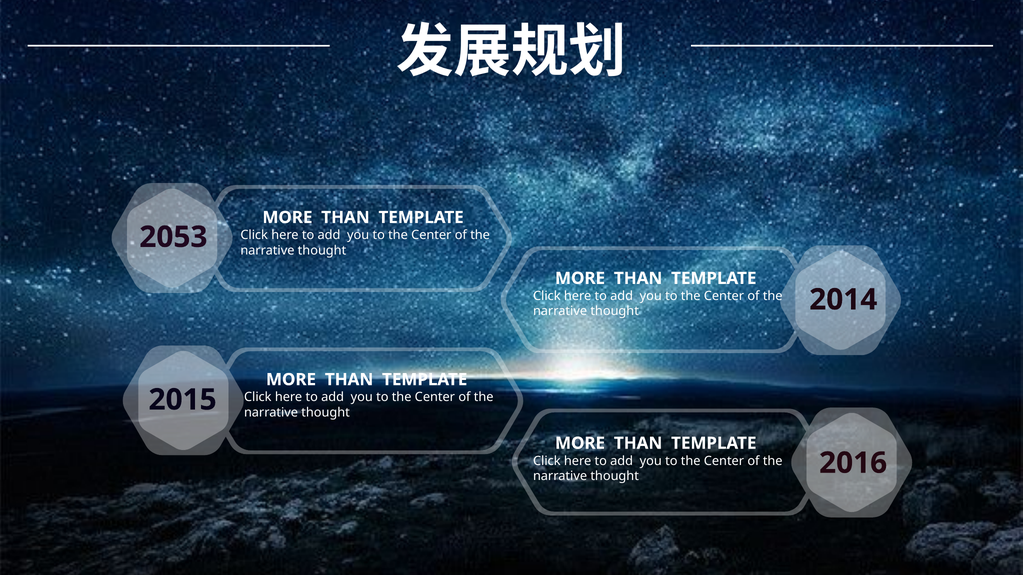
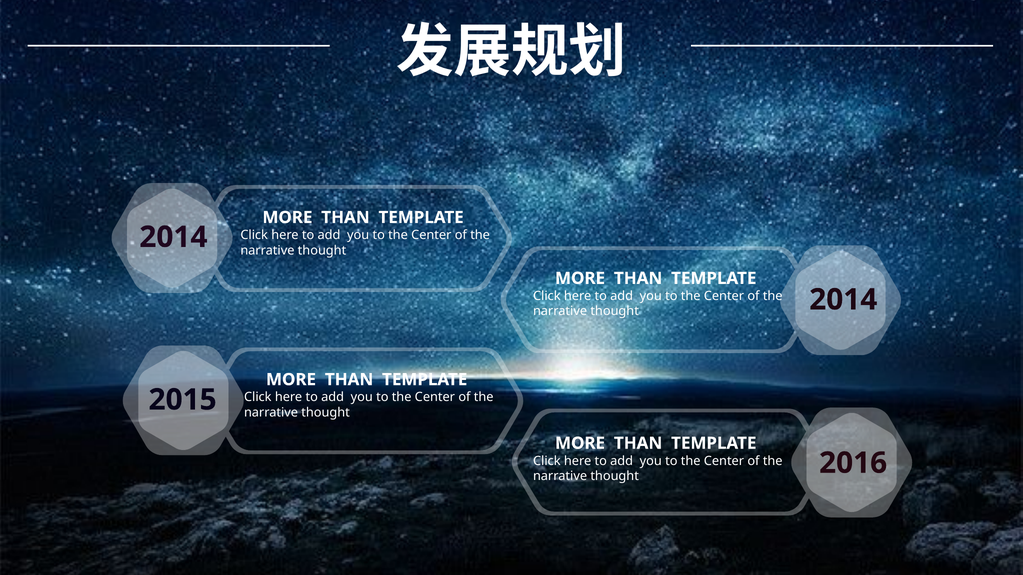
2053 at (173, 237): 2053 -> 2014
